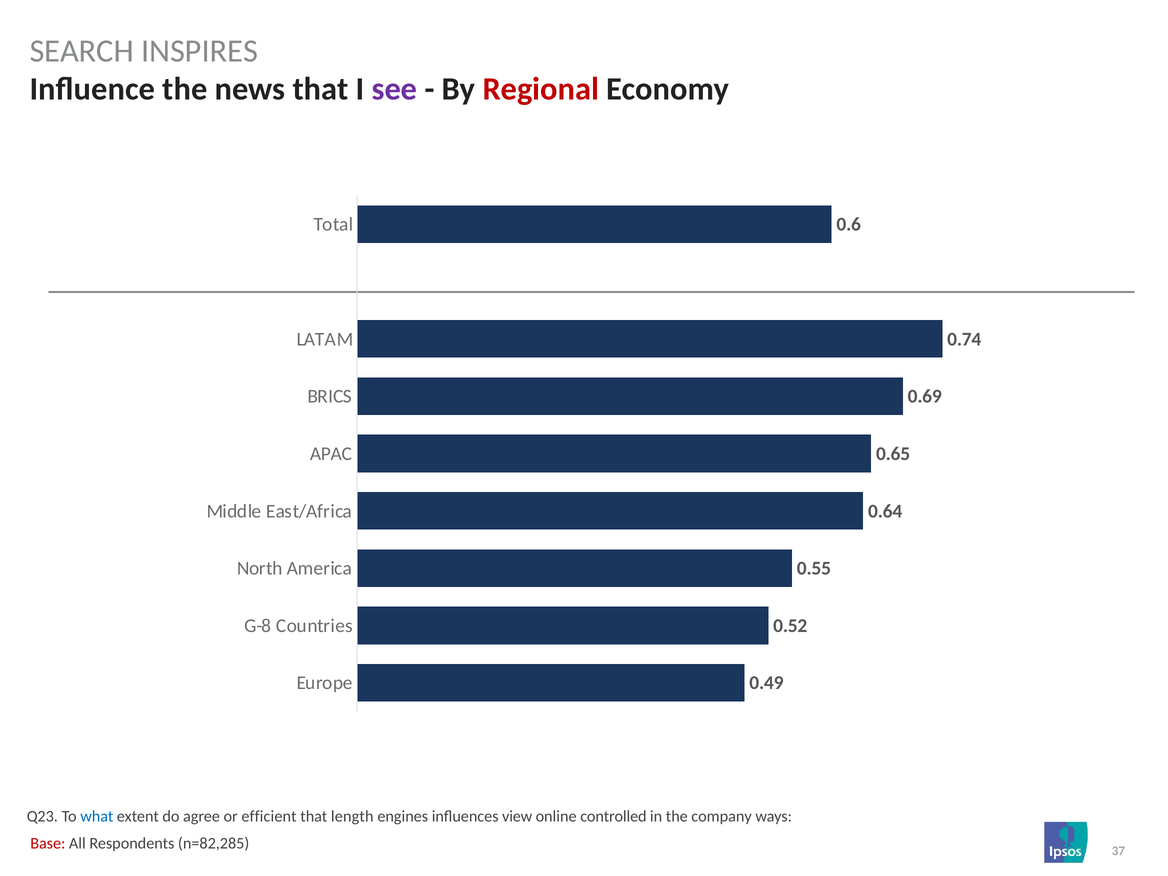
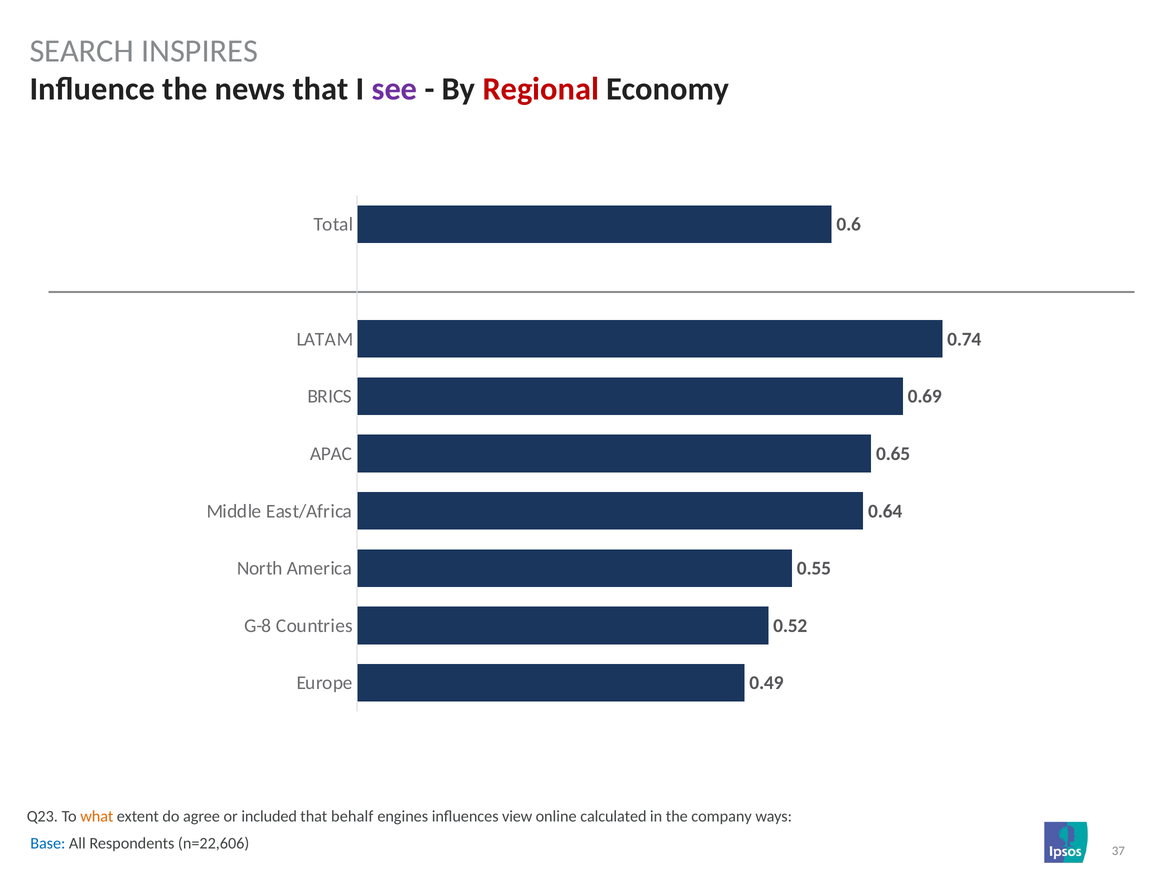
what colour: blue -> orange
efficient: efficient -> included
length: length -> behalf
controlled: controlled -> calculated
Base colour: red -> blue
n=82,285: n=82,285 -> n=22,606
